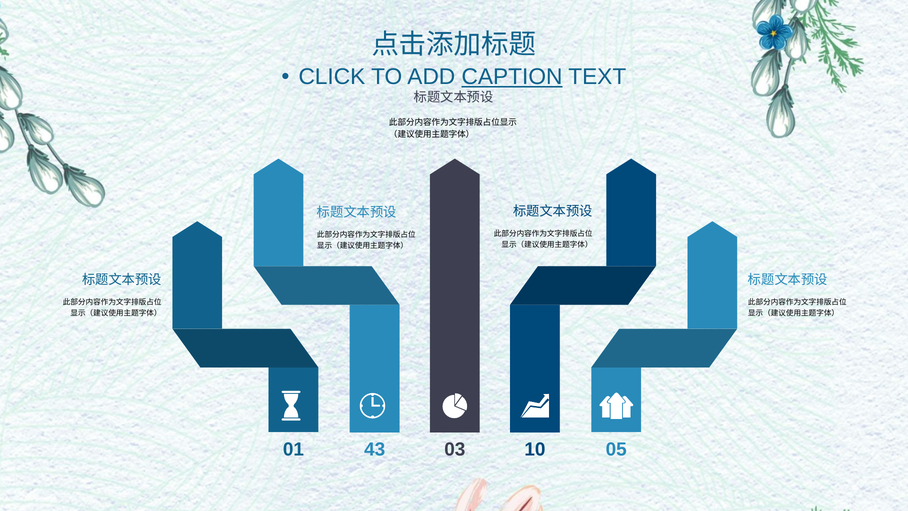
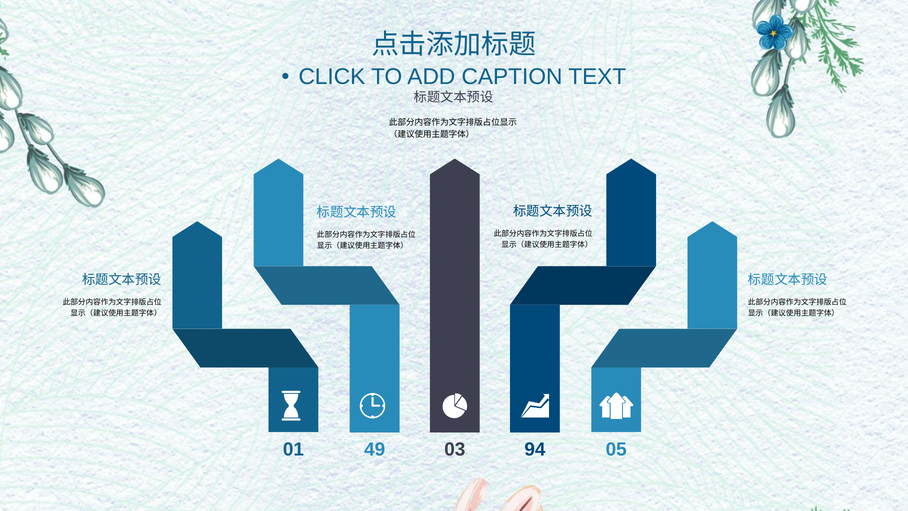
CAPTION underline: present -> none
43: 43 -> 49
10: 10 -> 94
